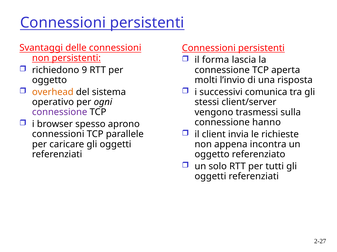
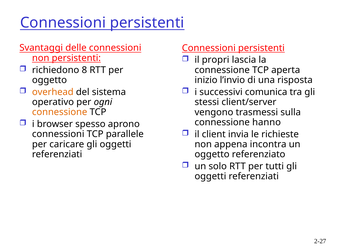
forma: forma -> propri
9: 9 -> 8
molti: molti -> inizio
connessione at (60, 112) colour: purple -> orange
